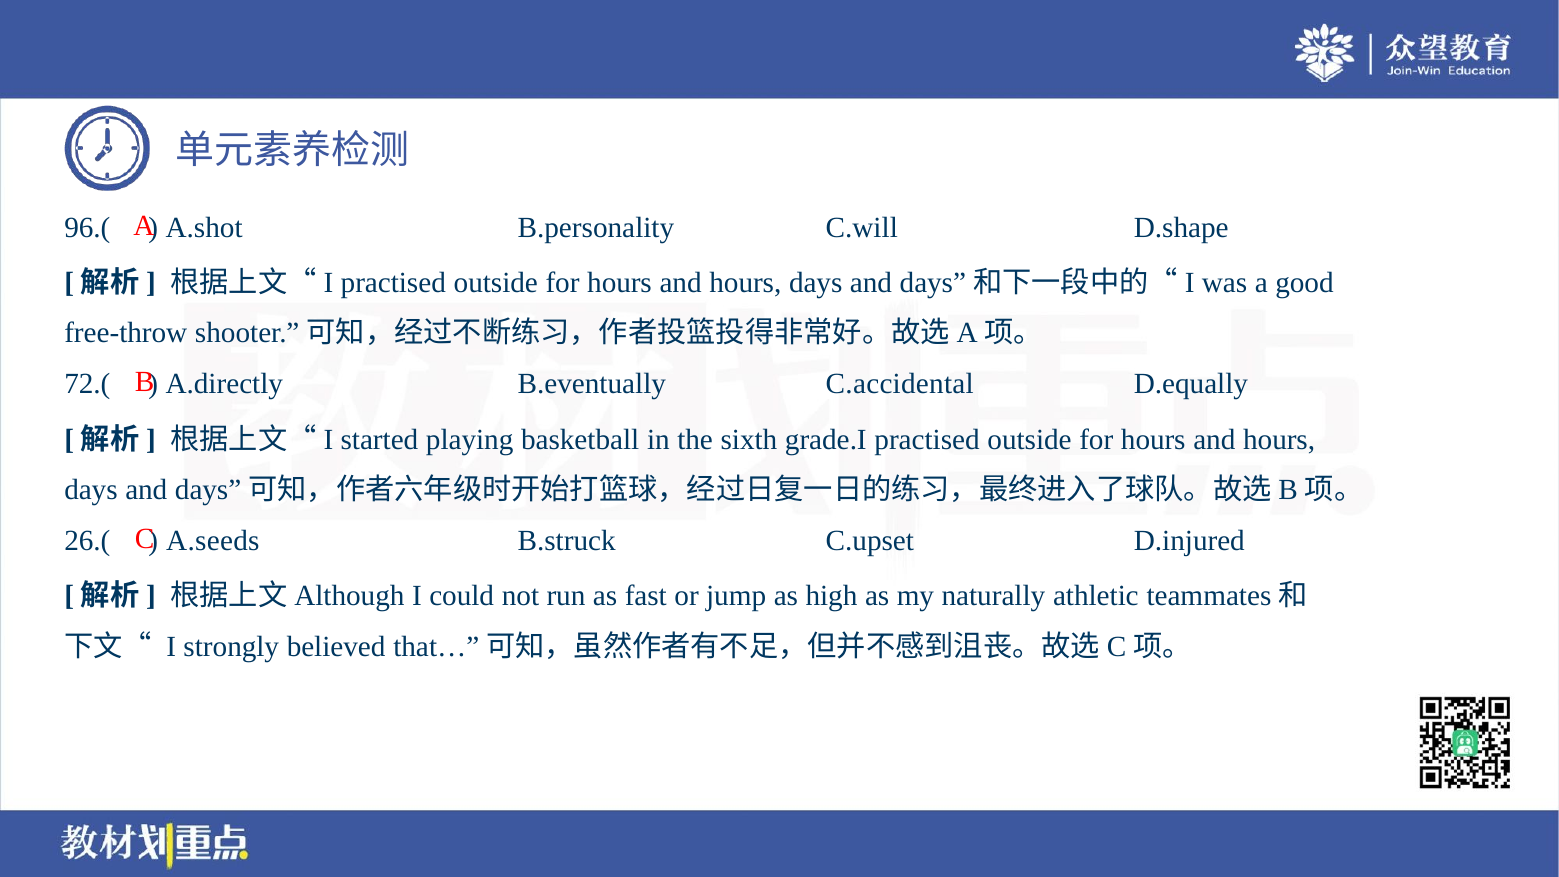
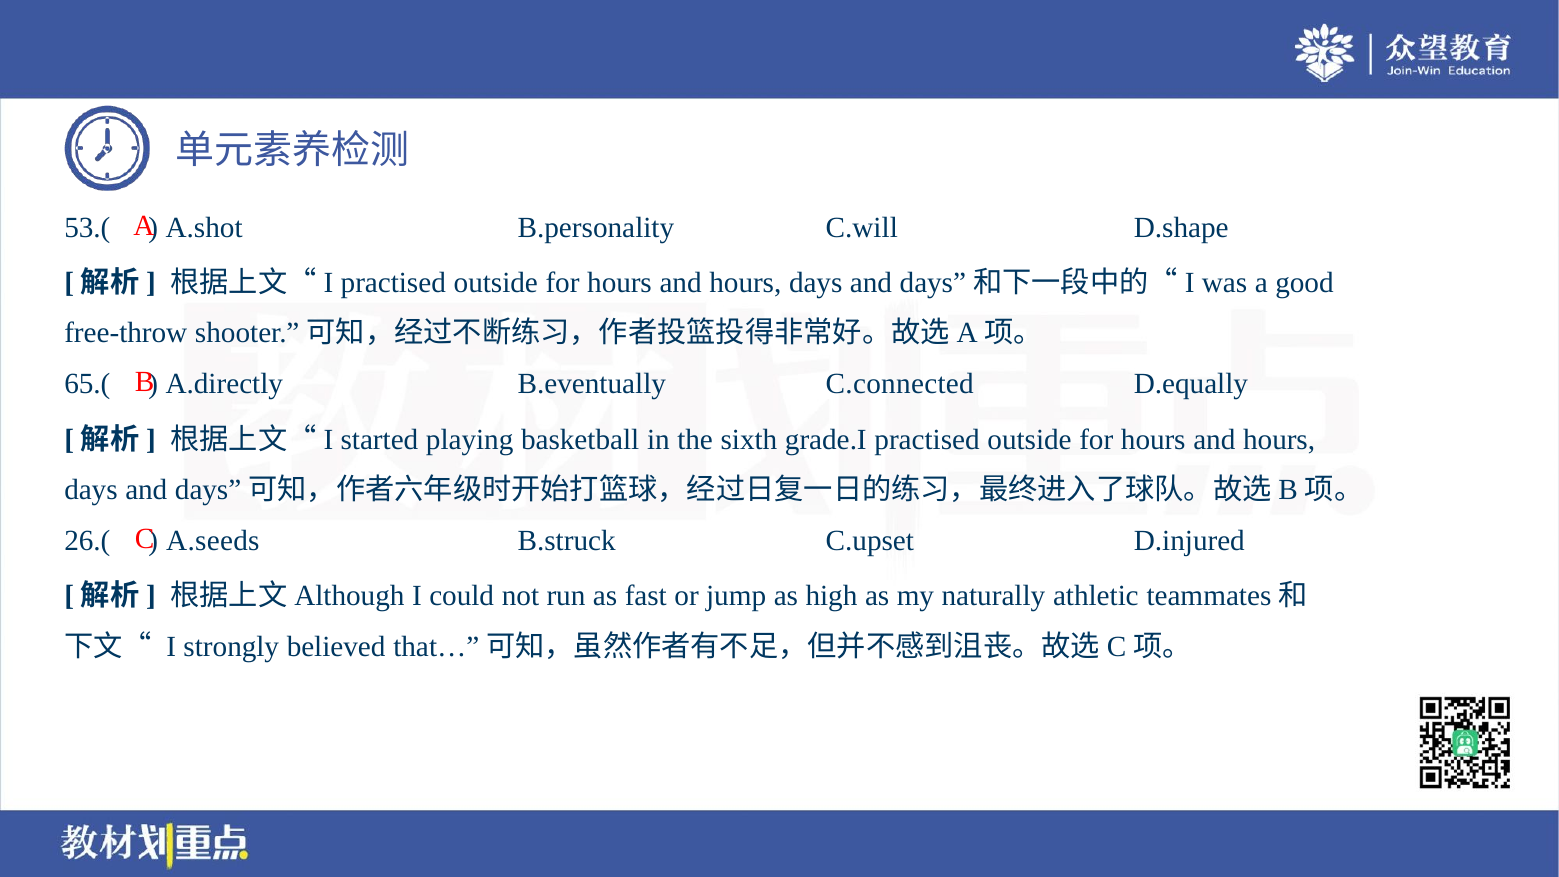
96.(: 96.( -> 53.(
72.(: 72.( -> 65.(
C.accidental: C.accidental -> C.connected
